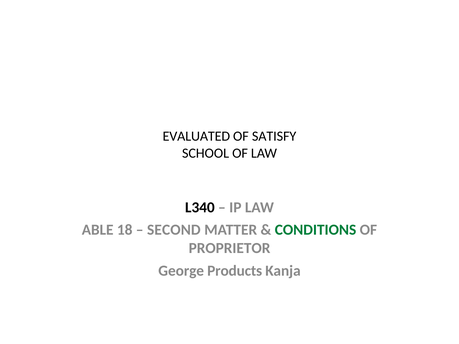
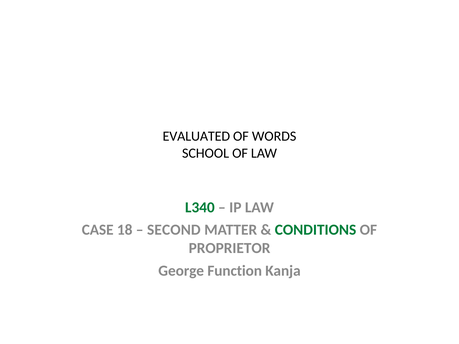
SATISFY: SATISFY -> WORDS
L340 colour: black -> green
ABLE: ABLE -> CASE
Products: Products -> Function
